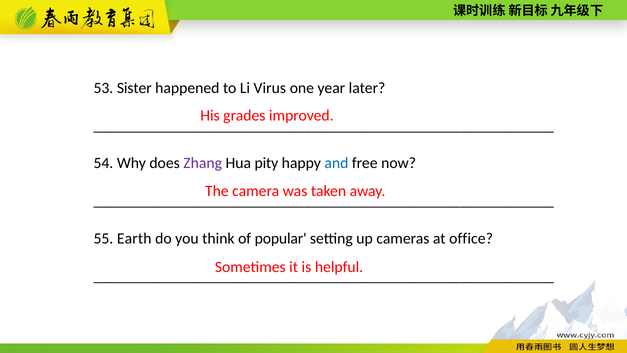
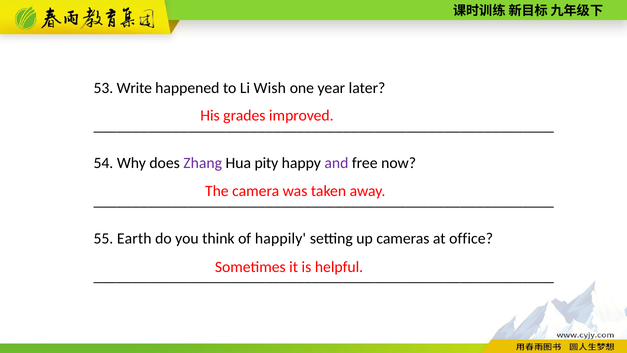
Sister: Sister -> Write
Virus: Virus -> Wish
and colour: blue -> purple
popular: popular -> happily
